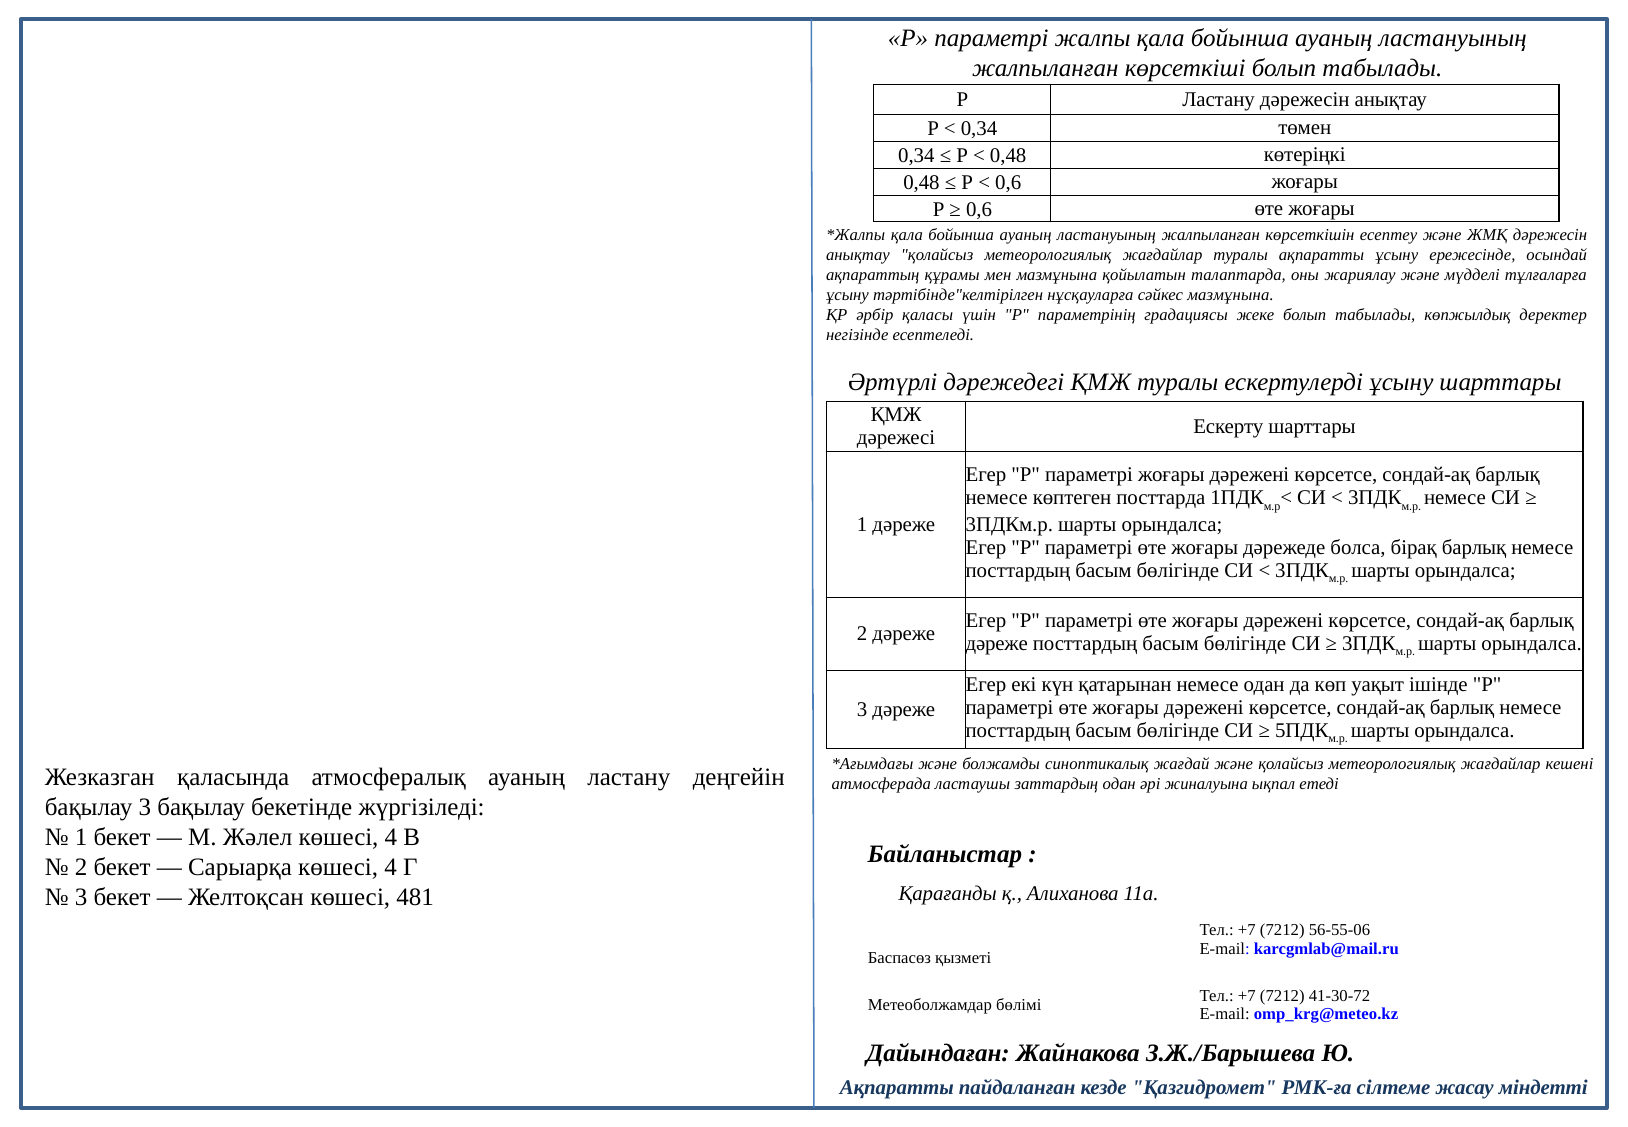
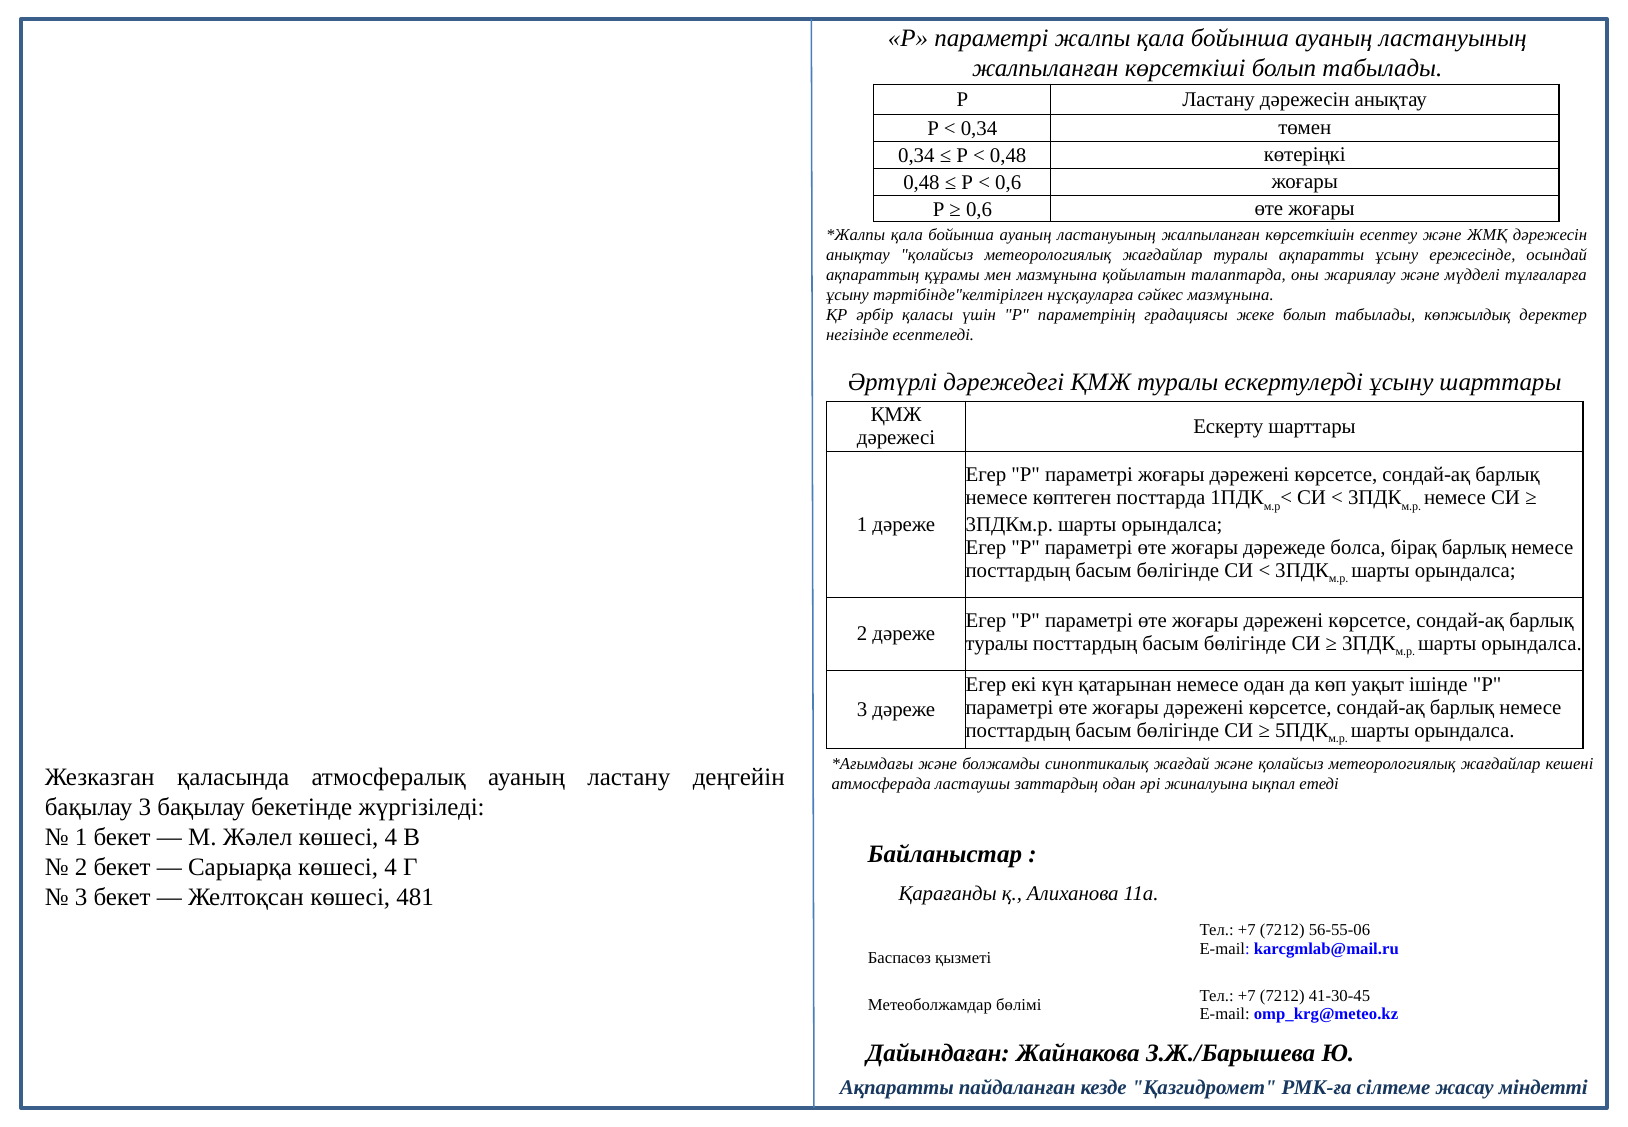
дәреже at (997, 644): дәреже -> туралы
41-30-72: 41-30-72 -> 41-30-45
